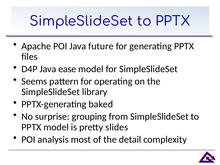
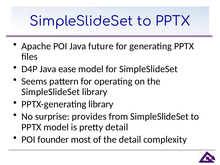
PPTX-generating baked: baked -> library
grouping: grouping -> provides
pretty slides: slides -> detail
analysis: analysis -> founder
